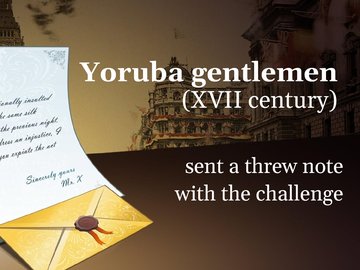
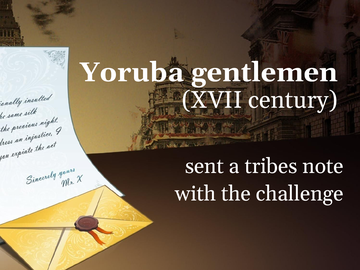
threw: threw -> tribes
